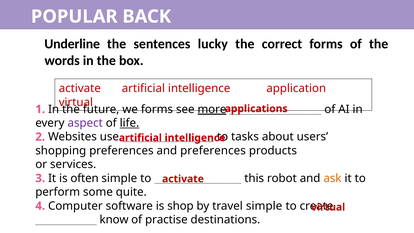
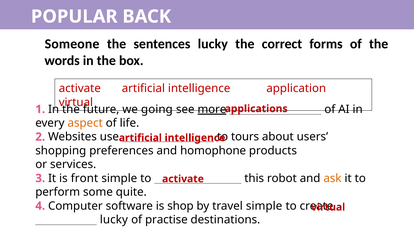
Underline: Underline -> Someone
we forms: forms -> going
aspect colour: purple -> orange
life underline: present -> none
tasks: tasks -> tours
and preferences: preferences -> homophone
often: often -> front
know at (114, 220): know -> lucky
